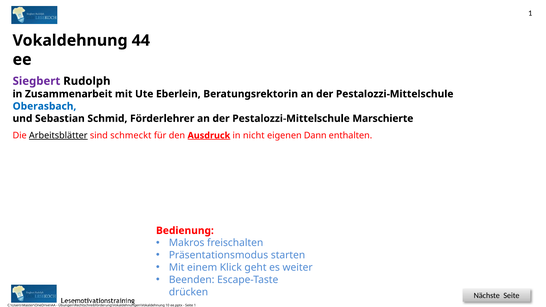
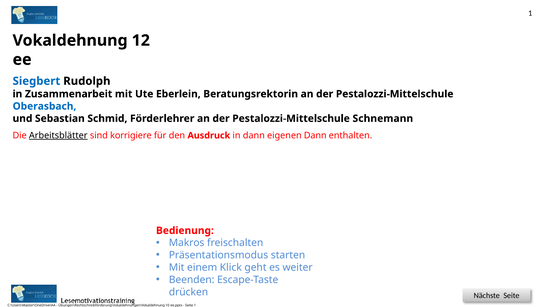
44: 44 -> 12
Siegbert at (36, 81) colour: purple -> blue
Marschierte: Marschierte -> Schnemann
schmeckt: schmeckt -> korrigiere
Ausdruck underline: present -> none
in nicht: nicht -> dann
